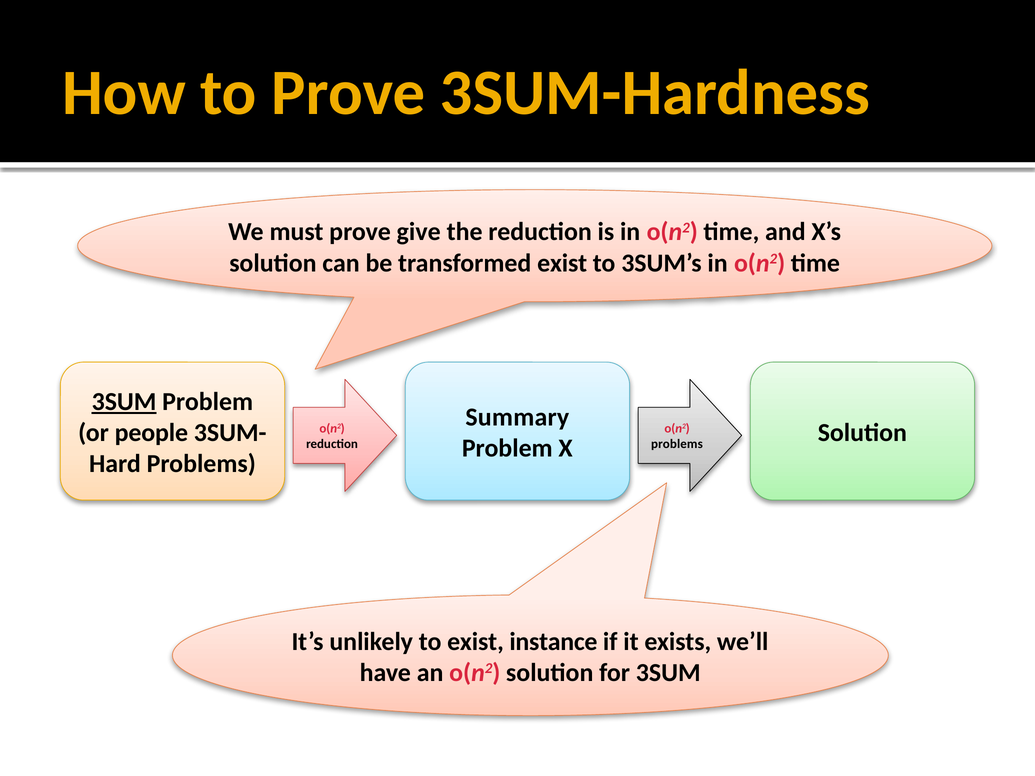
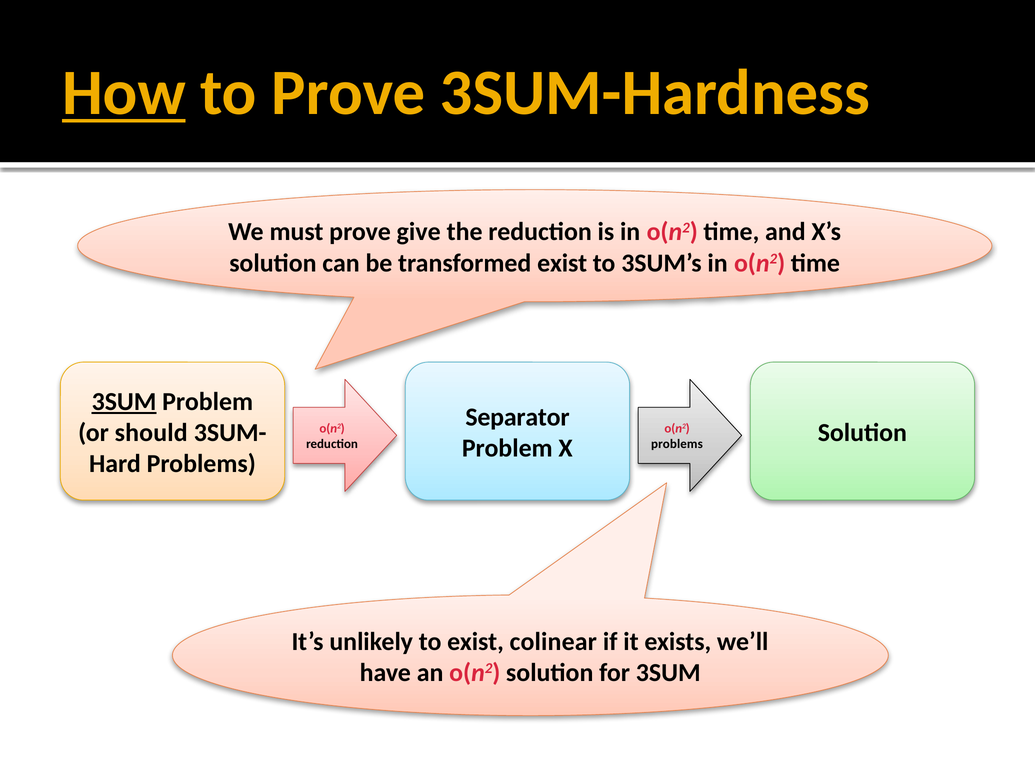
How underline: none -> present
Summary: Summary -> Separator
people: people -> should
instance: instance -> colinear
